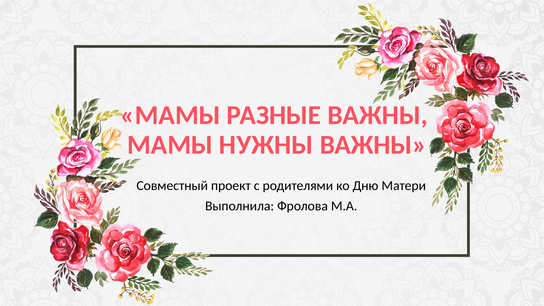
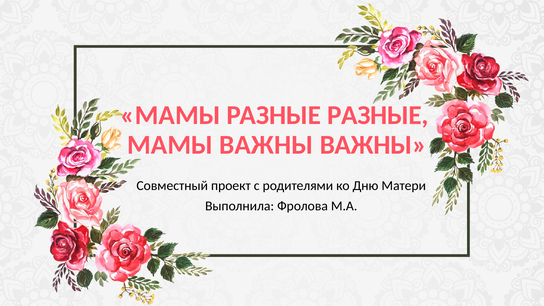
РАЗНЫЕ ВАЖНЫ: ВАЖНЫ -> РАЗНЫЕ
МАМЫ НУЖНЫ: НУЖНЫ -> ВАЖНЫ
